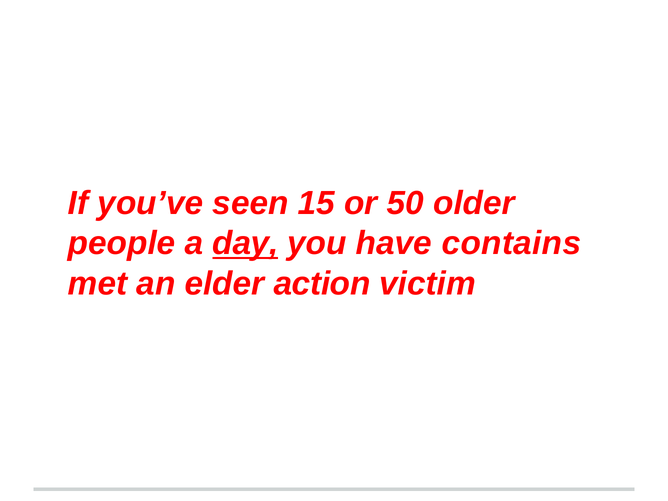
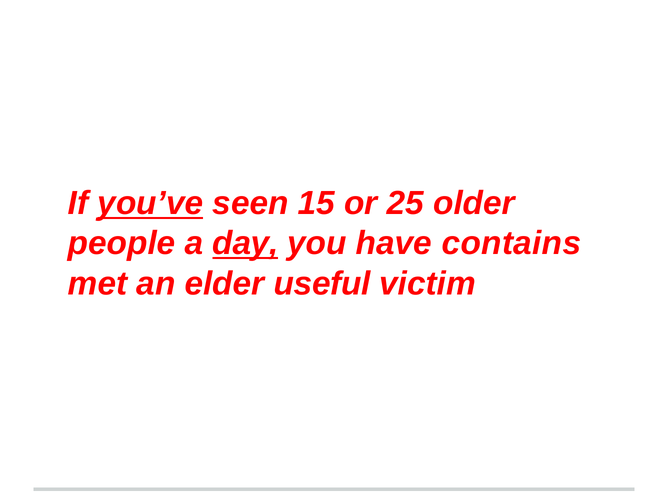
you’ve underline: none -> present
50: 50 -> 25
action: action -> useful
